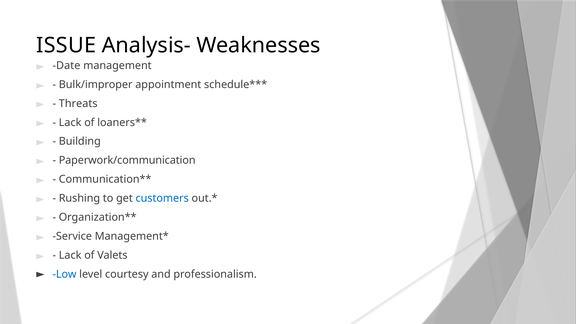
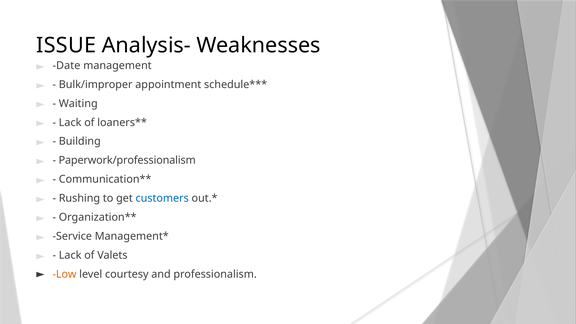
Threats: Threats -> Waiting
Paperwork/communication: Paperwork/communication -> Paperwork/professionalism
Low colour: blue -> orange
